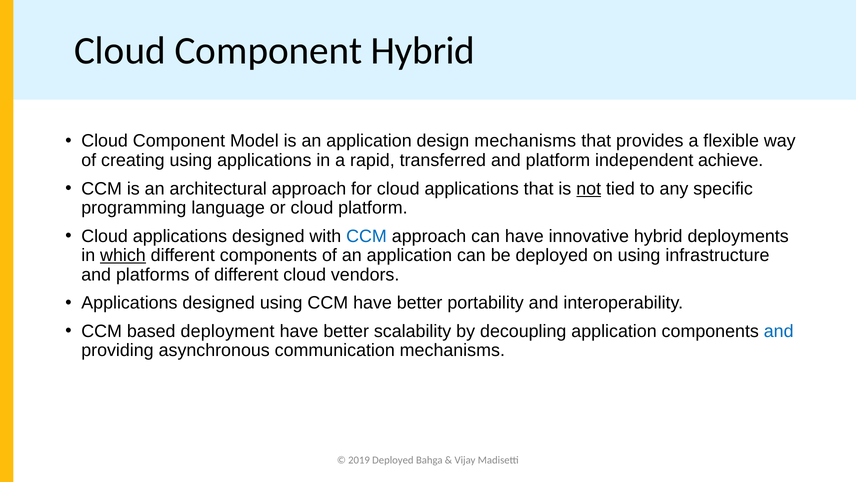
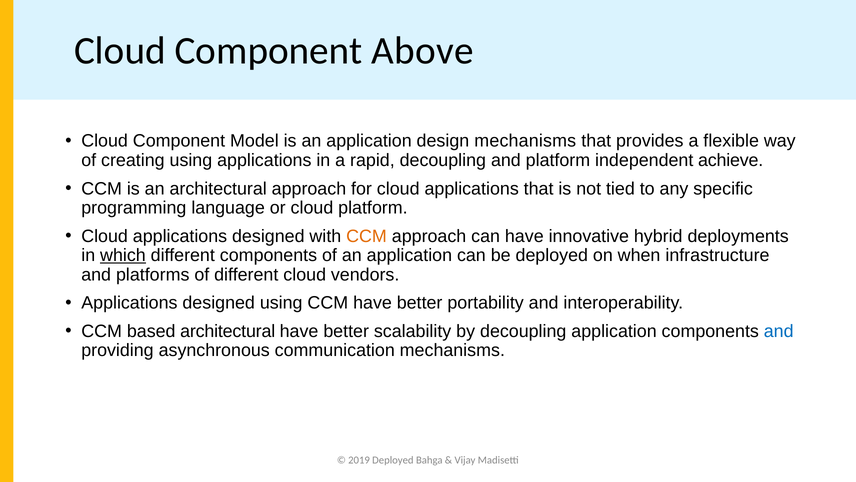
Component Hybrid: Hybrid -> Above
rapid transferred: transferred -> decoupling
not underline: present -> none
CCM at (366, 236) colour: blue -> orange
on using: using -> when
based deployment: deployment -> architectural
